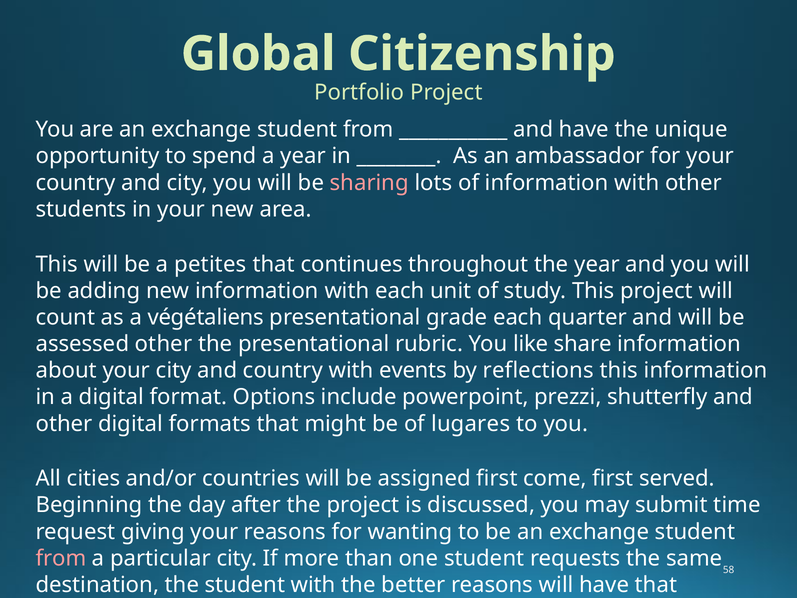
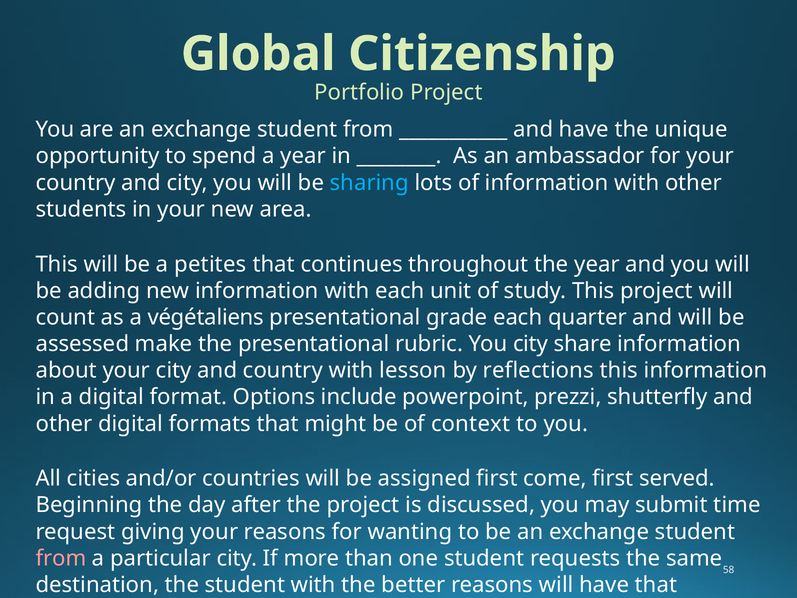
sharing colour: pink -> light blue
assessed other: other -> make
You like: like -> city
events: events -> lesson
lugares: lugares -> context
